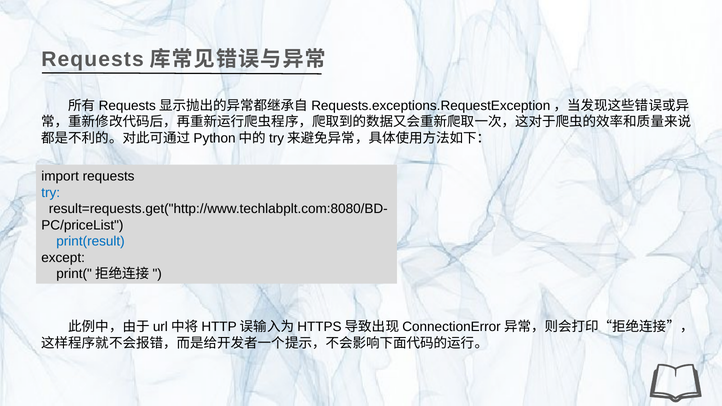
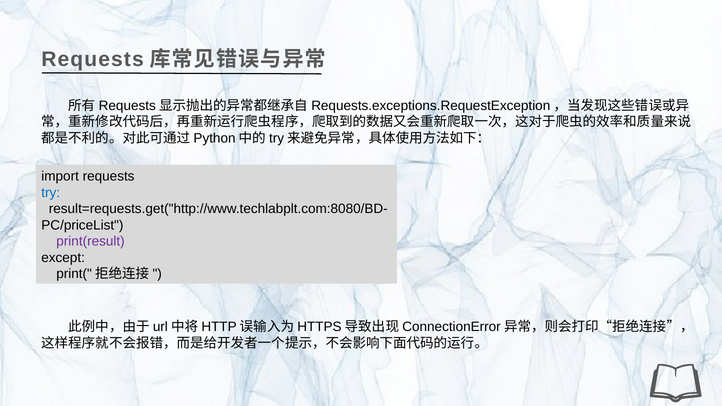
print(result colour: blue -> purple
